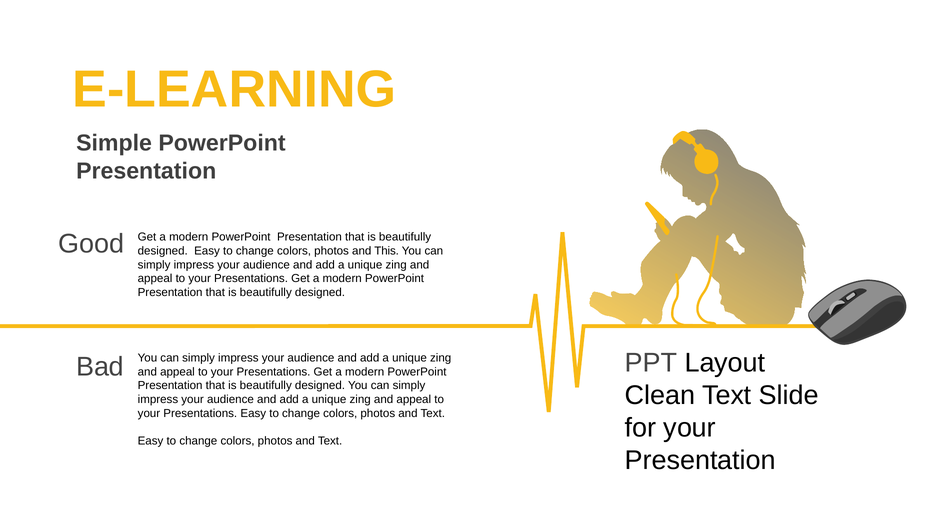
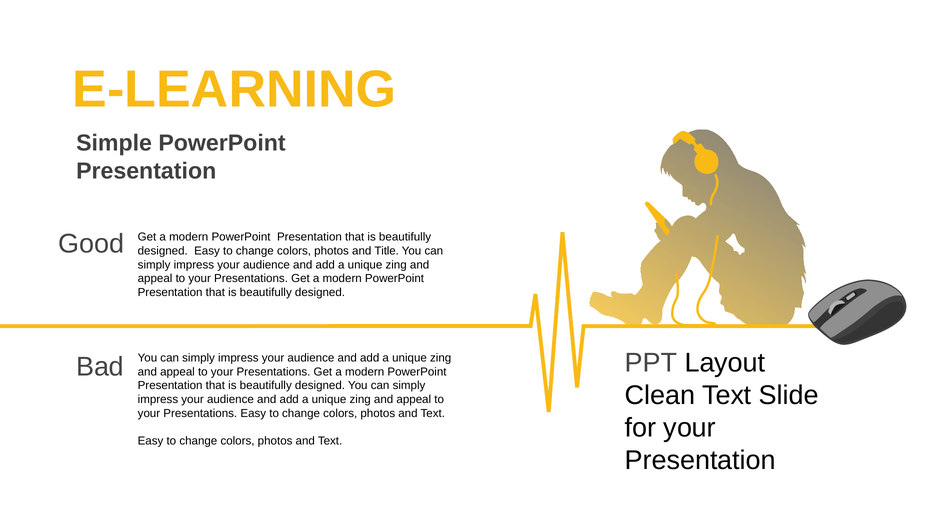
This: This -> Title
